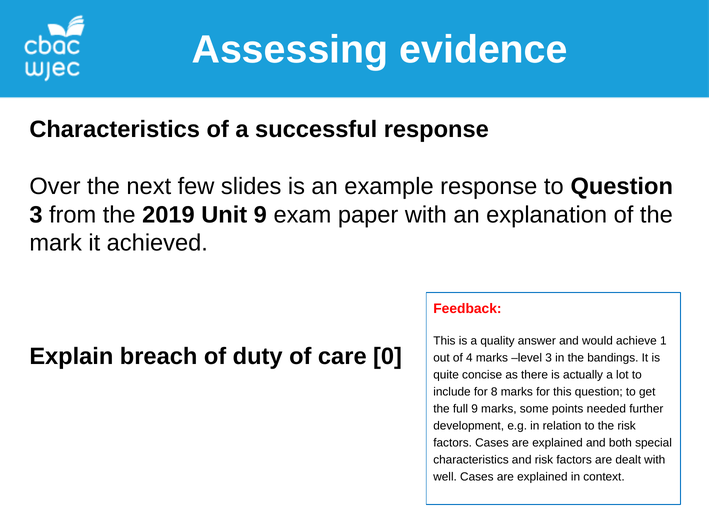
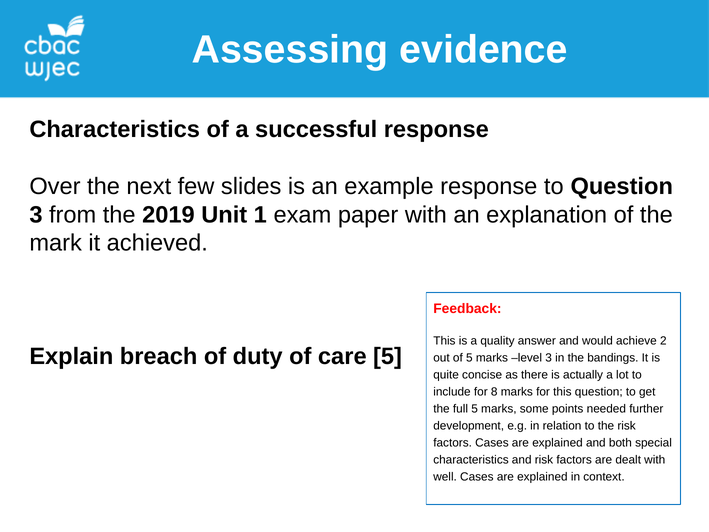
Unit 9: 9 -> 1
1: 1 -> 2
care 0: 0 -> 5
of 4: 4 -> 5
full 9: 9 -> 5
